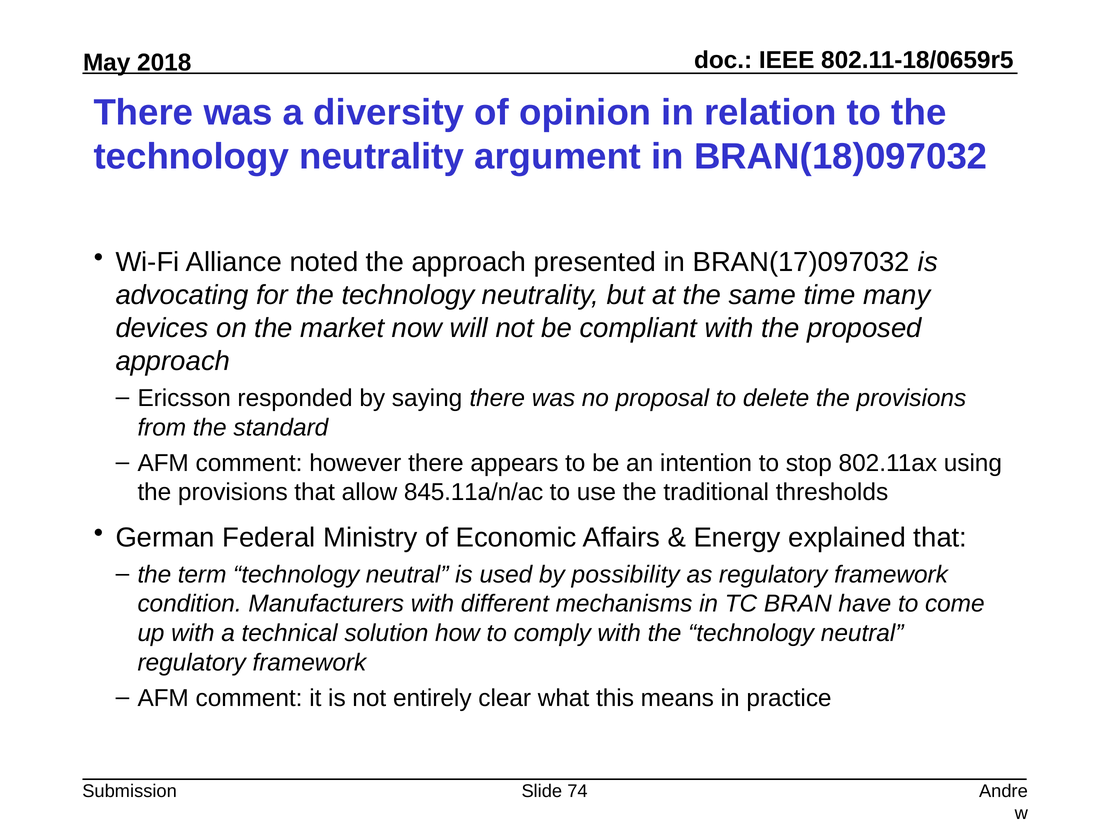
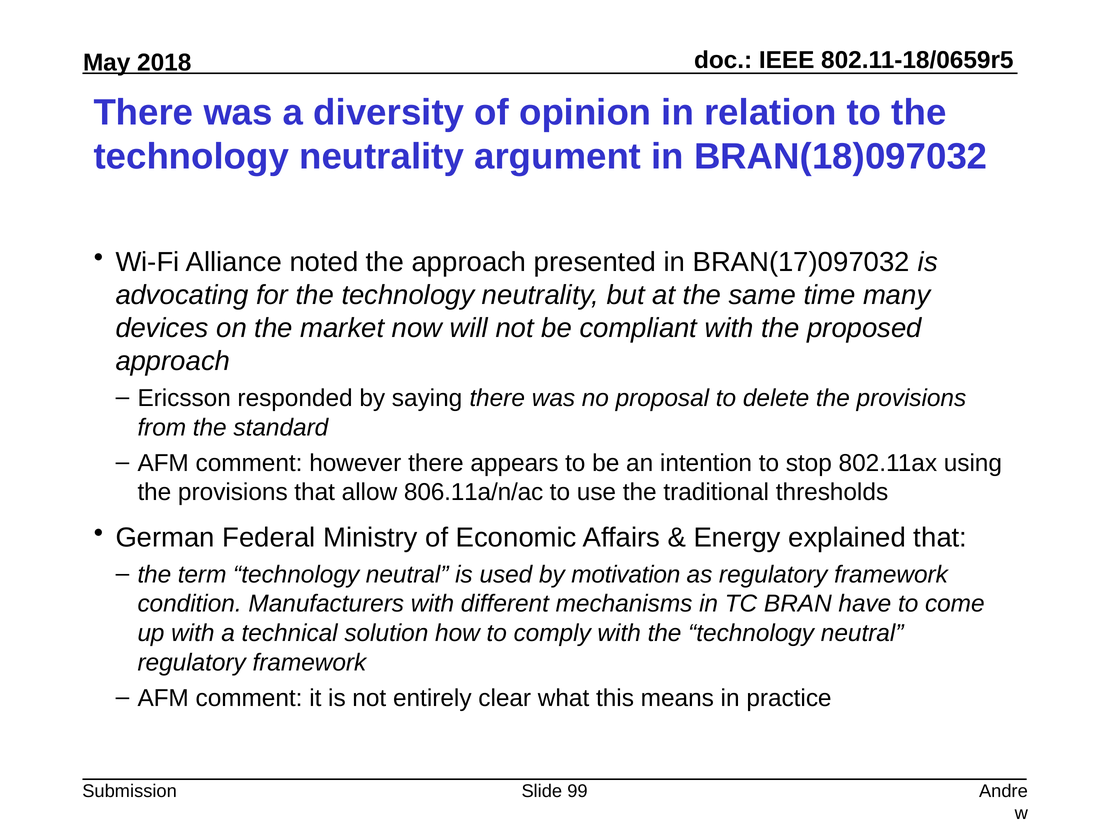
845.11a/n/ac: 845.11a/n/ac -> 806.11a/n/ac
possibility: possibility -> motivation
74: 74 -> 99
